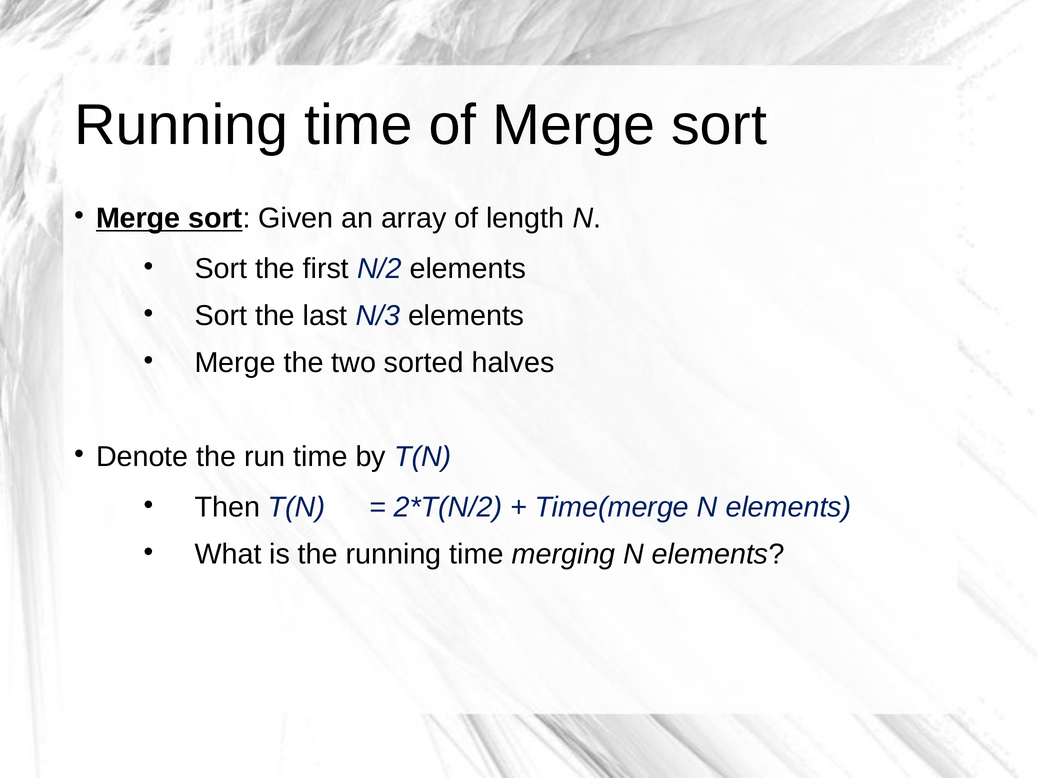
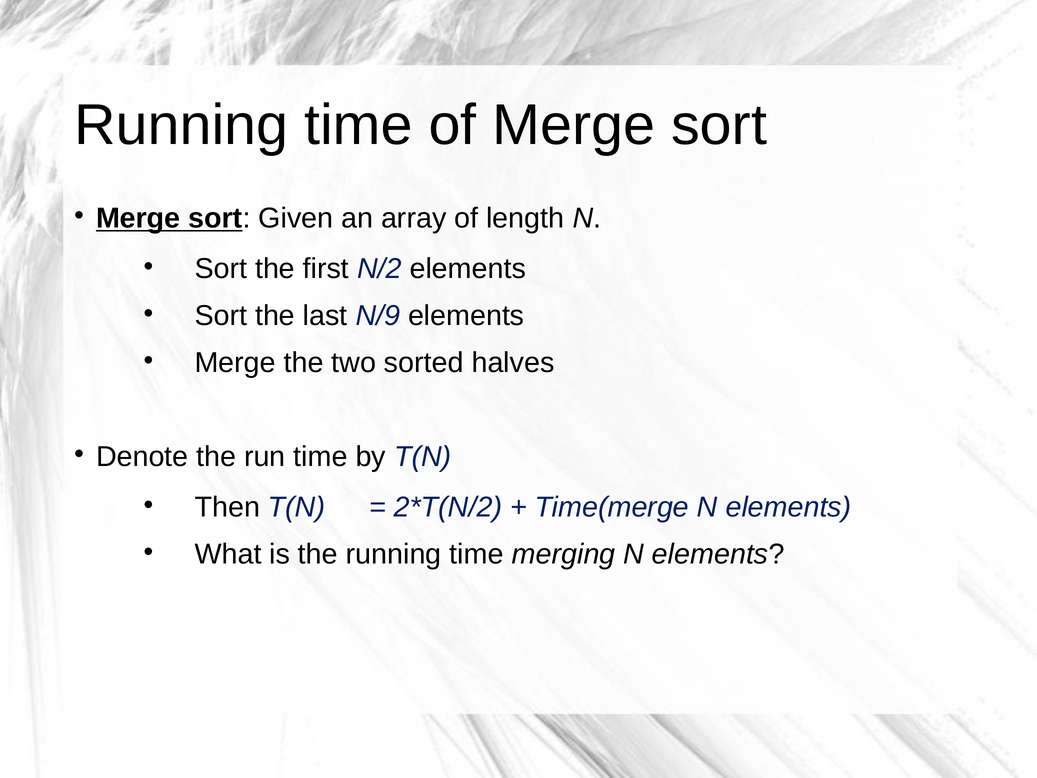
N/3: N/3 -> N/9
